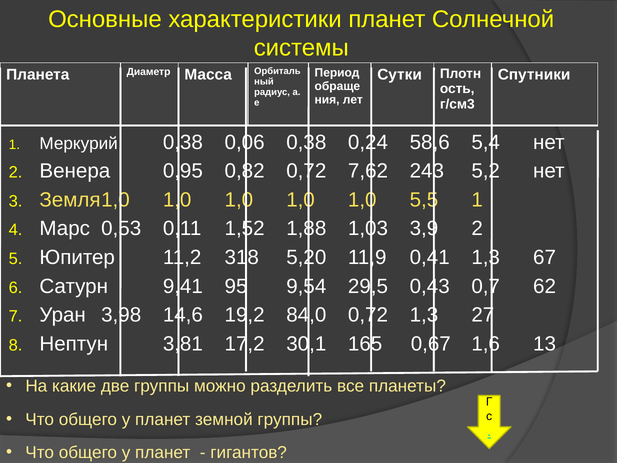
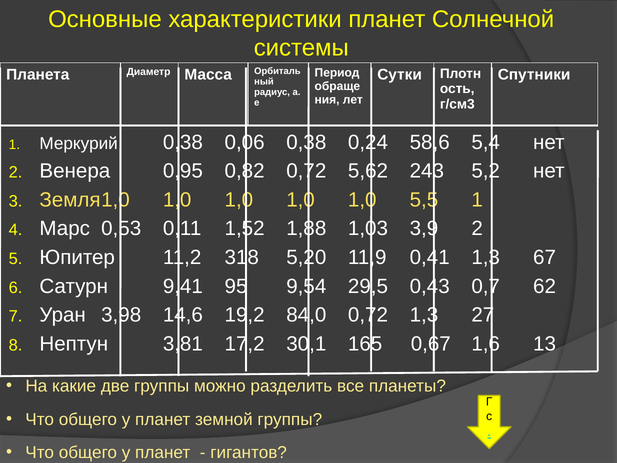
7,62: 7,62 -> 5,62
